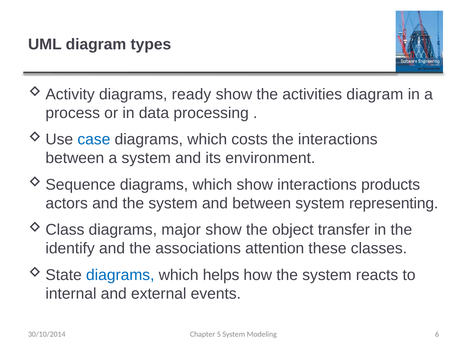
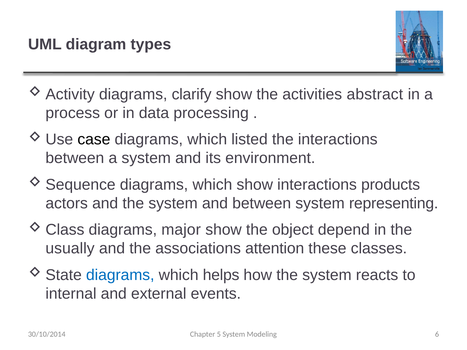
ready: ready -> clarify
activities diagram: diagram -> abstract
case colour: blue -> black
costs: costs -> listed
transfer: transfer -> depend
identify: identify -> usually
